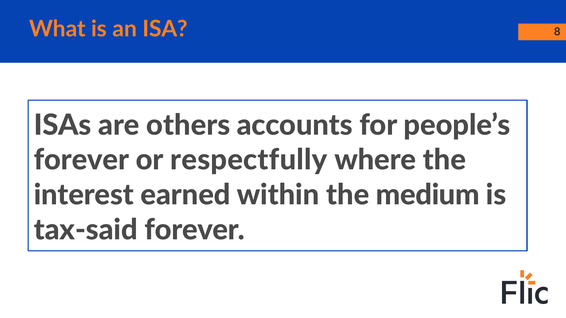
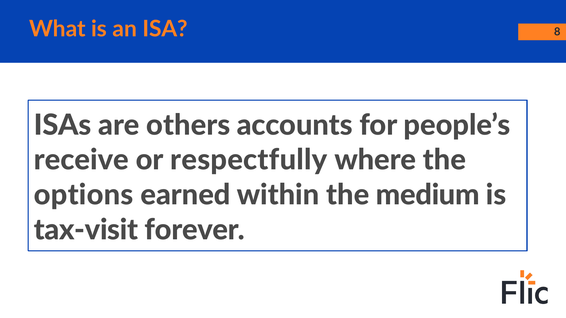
forever at (81, 160): forever -> receive
interest: interest -> options
tax-said: tax-said -> tax-visit
